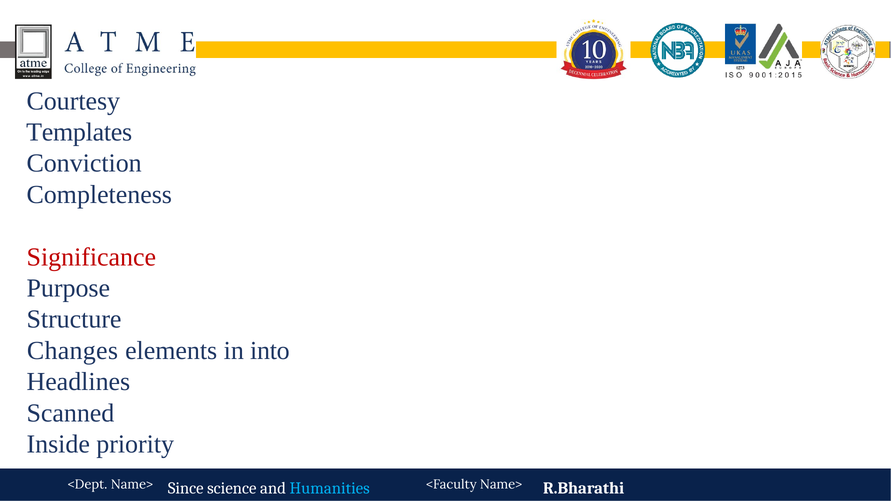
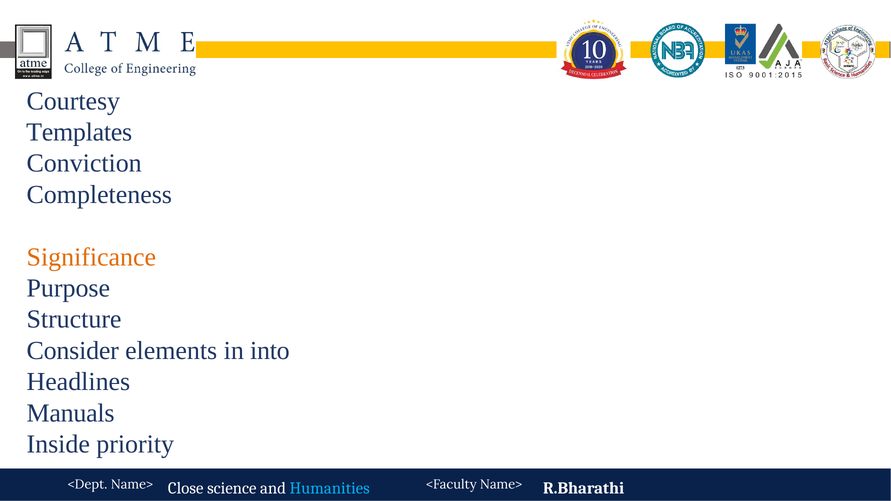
Significance colour: red -> orange
Changes: Changes -> Consider
Scanned: Scanned -> Manuals
Since: Since -> Close
